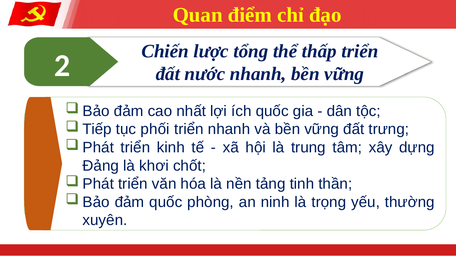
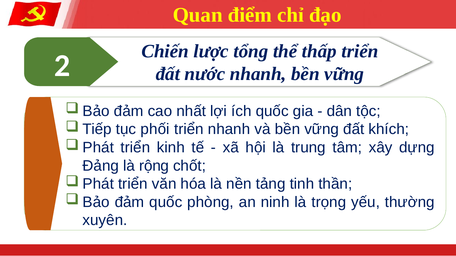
trưng: trưng -> khích
khơi: khơi -> rộng
